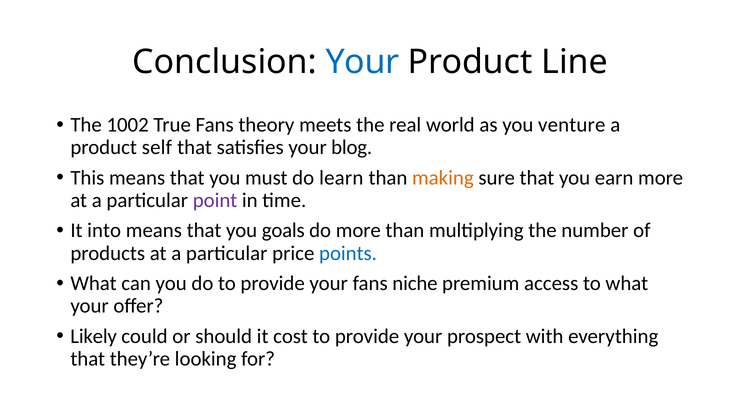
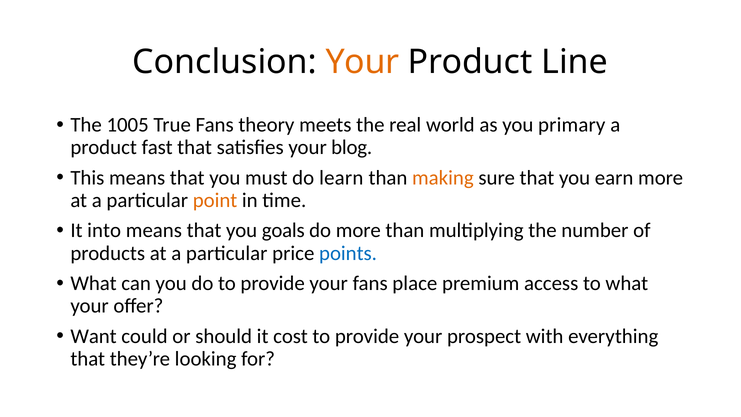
Your at (362, 62) colour: blue -> orange
1002: 1002 -> 1005
venture: venture -> primary
self: self -> fast
point colour: purple -> orange
niche: niche -> place
Likely: Likely -> Want
